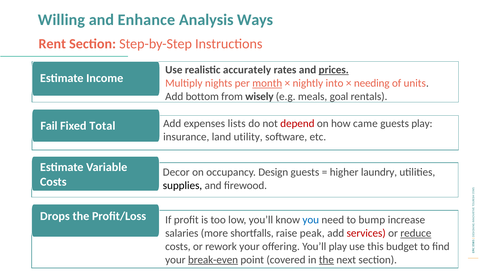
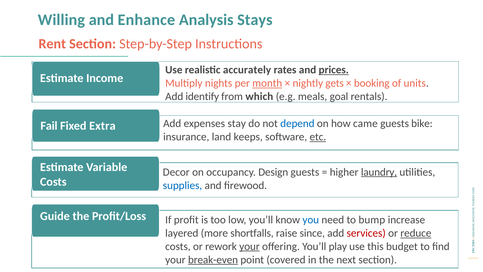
Ways: Ways -> Stays
into: into -> gets
needing: needing -> booking
bottom: bottom -> identify
wisely: wisely -> which
lists: lists -> stay
depend colour: red -> blue
guests play: play -> bike
Total: Total -> Extra
utility: utility -> keeps
etc underline: none -> present
laundry underline: none -> present
supplies colour: black -> blue
Drops: Drops -> Guide
salaries: salaries -> layered
peak: peak -> since
your at (250, 246) underline: none -> present
the at (326, 259) underline: present -> none
